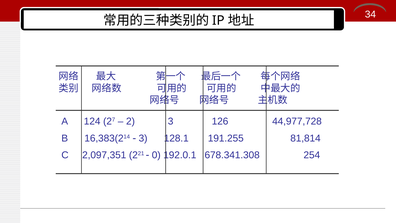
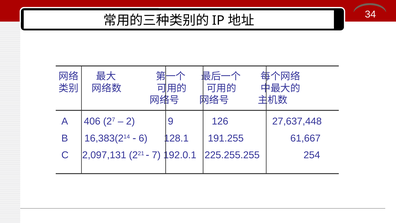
124: 124 -> 406
2 3: 3 -> 9
44,977,728: 44,977,728 -> 27,637,448
3 at (143, 138): 3 -> 6
81,814: 81,814 -> 61,667
2,097,351: 2,097,351 -> 2,097,131
0: 0 -> 7
678.341.308: 678.341.308 -> 225.255.255
